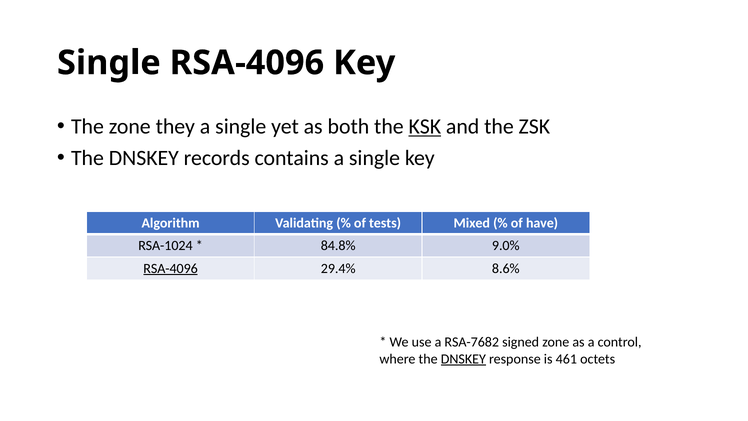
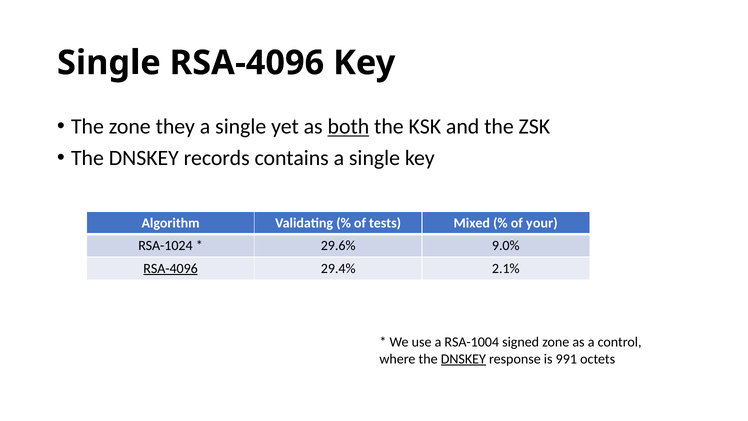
both underline: none -> present
KSK underline: present -> none
have: have -> your
84.8%: 84.8% -> 29.6%
8.6%: 8.6% -> 2.1%
RSA-7682: RSA-7682 -> RSA-1004
461: 461 -> 991
